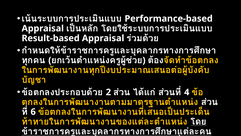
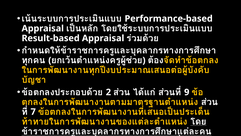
4: 4 -> 9
6: 6 -> 7
